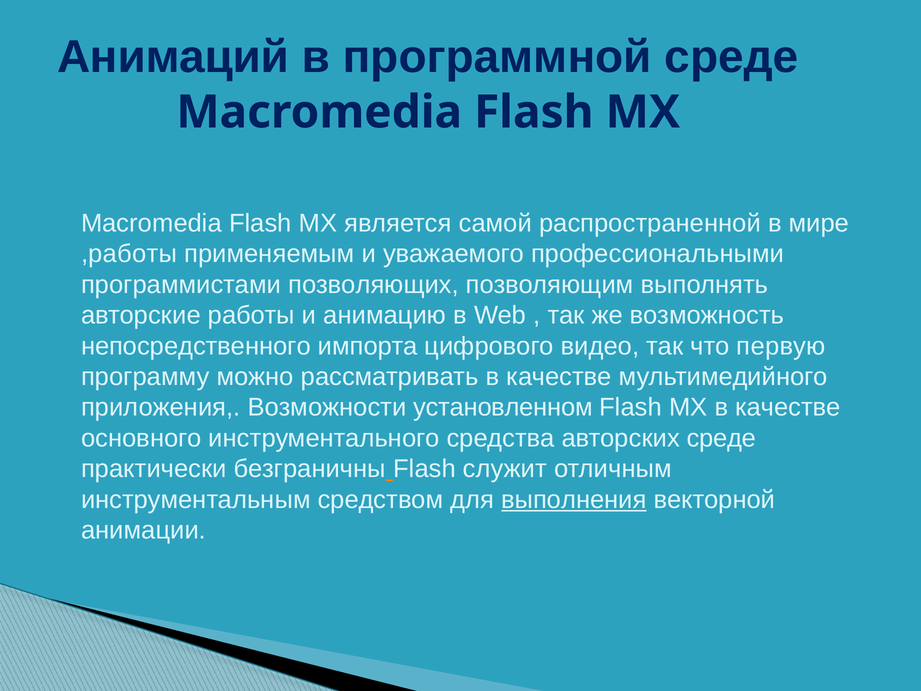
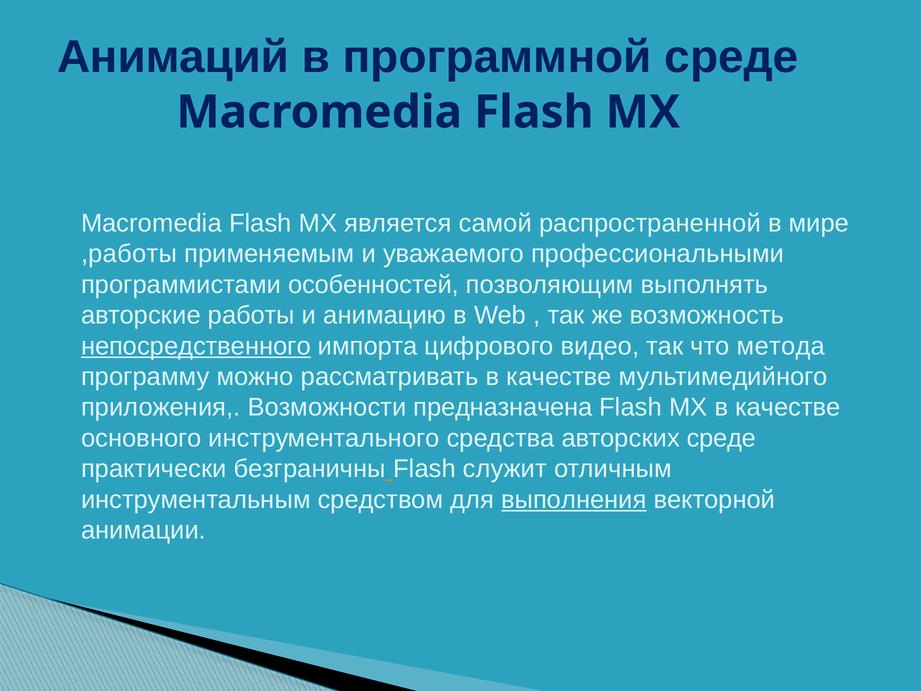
позволяющих: позволяющих -> особенностей
непосредственного underline: none -> present
первую: первую -> метода
установленном: установленном -> предназначена
